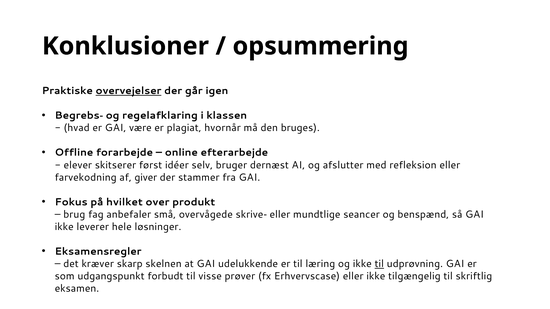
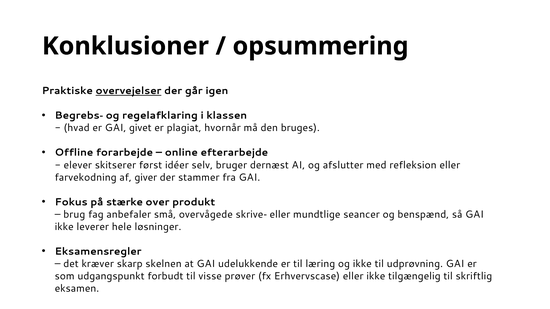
være: være -> givet
hvilket: hvilket -> stærke
til at (379, 264) underline: present -> none
